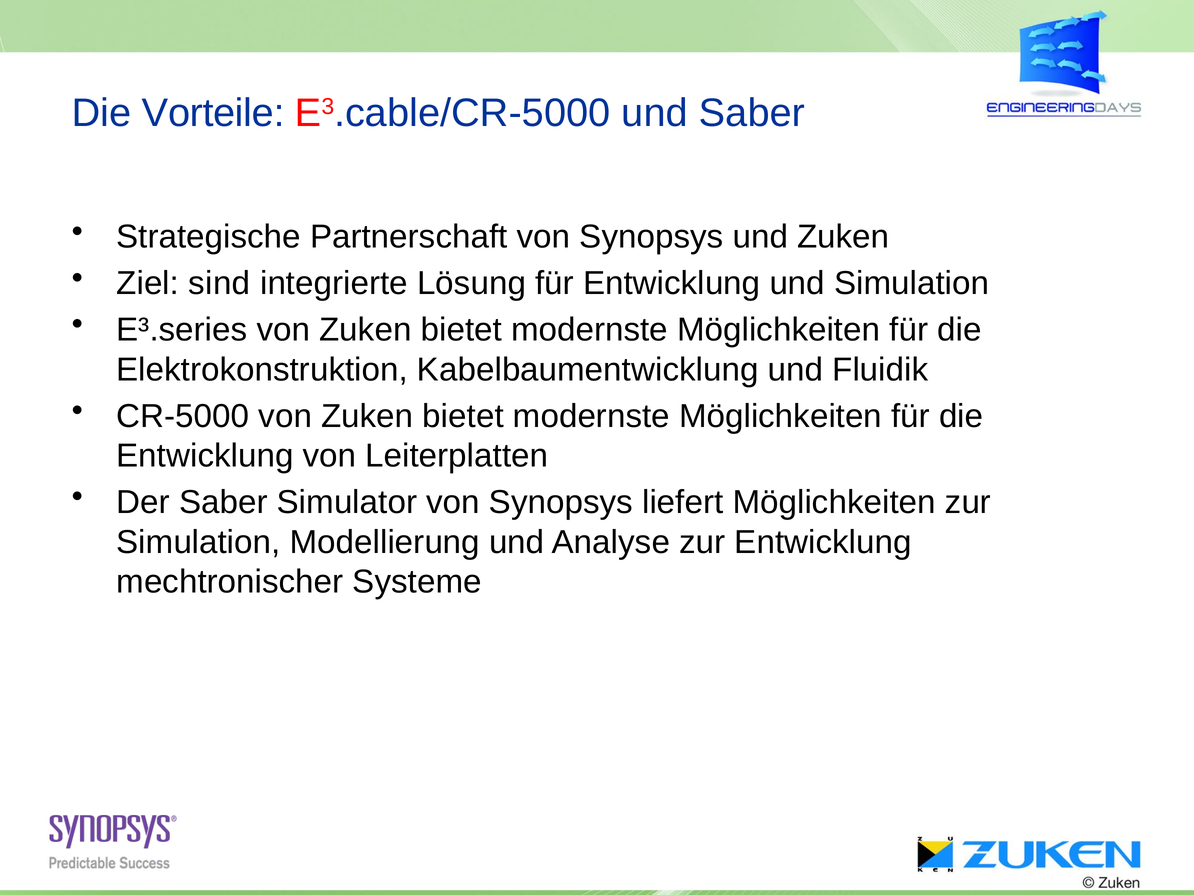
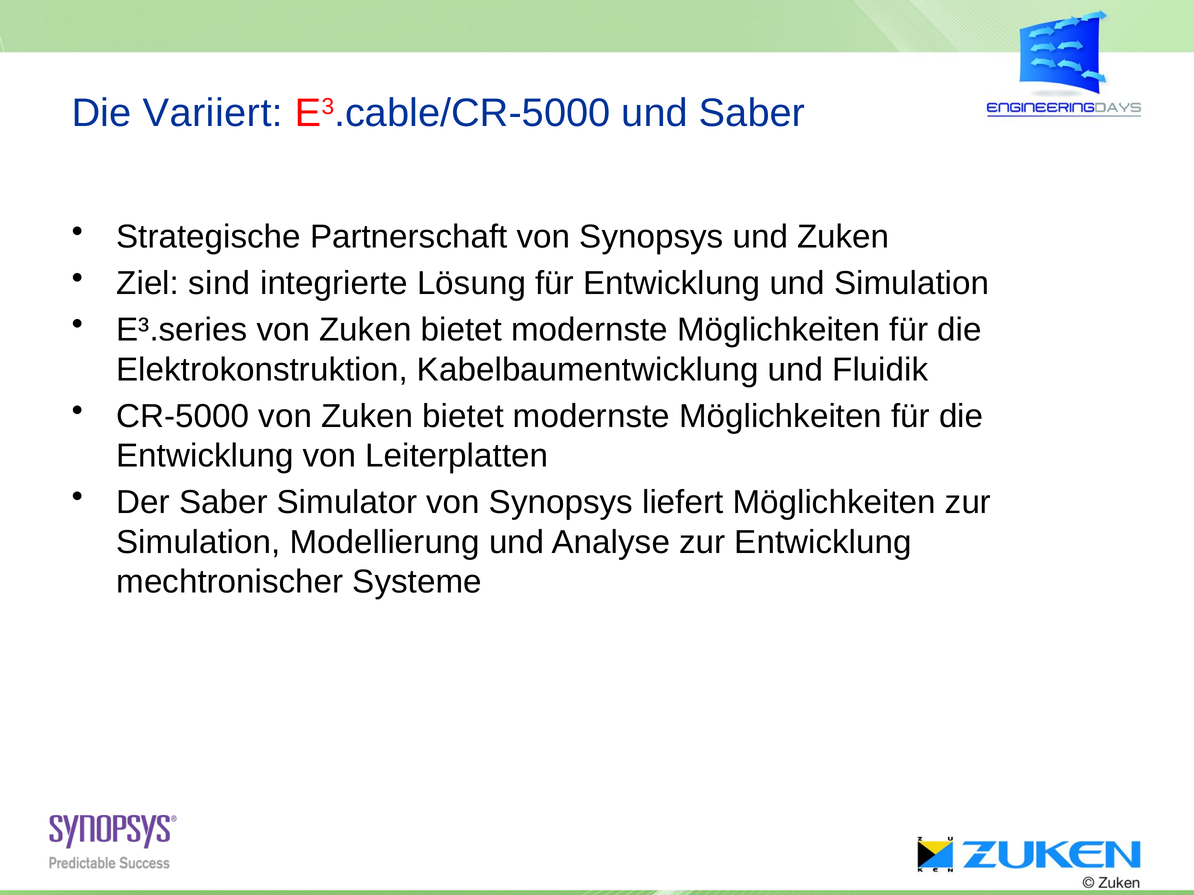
Vorteile: Vorteile -> Variiert
